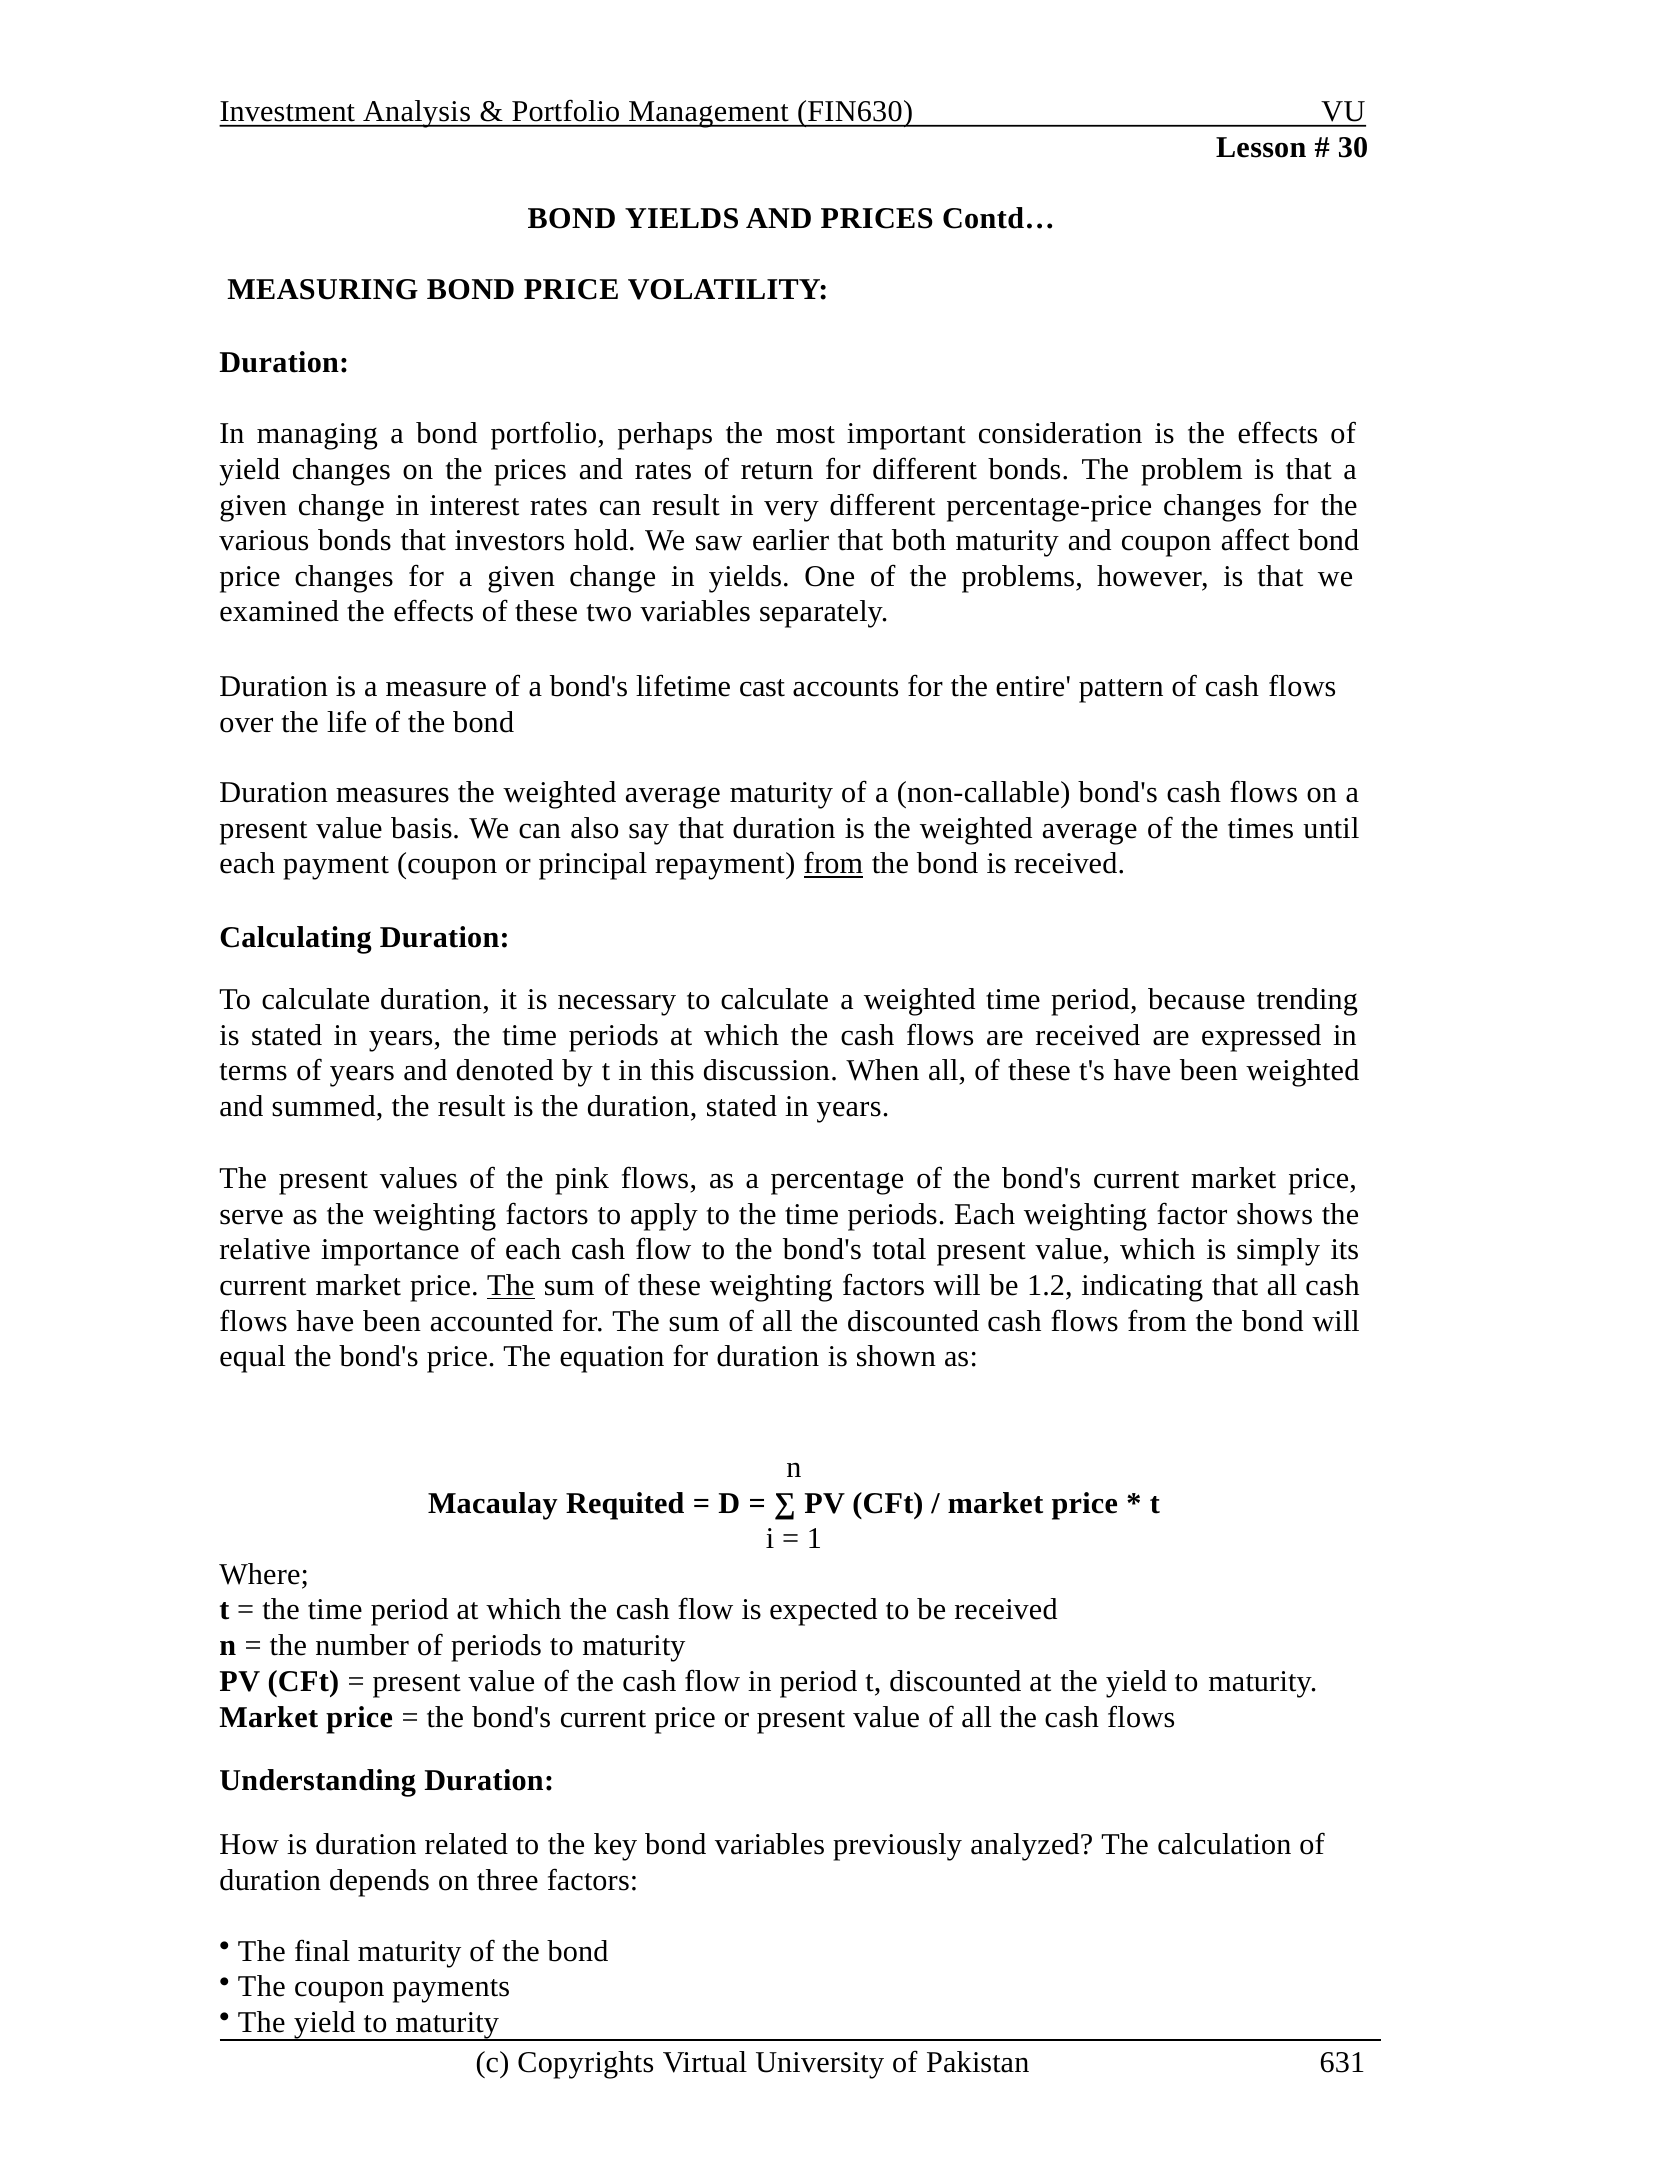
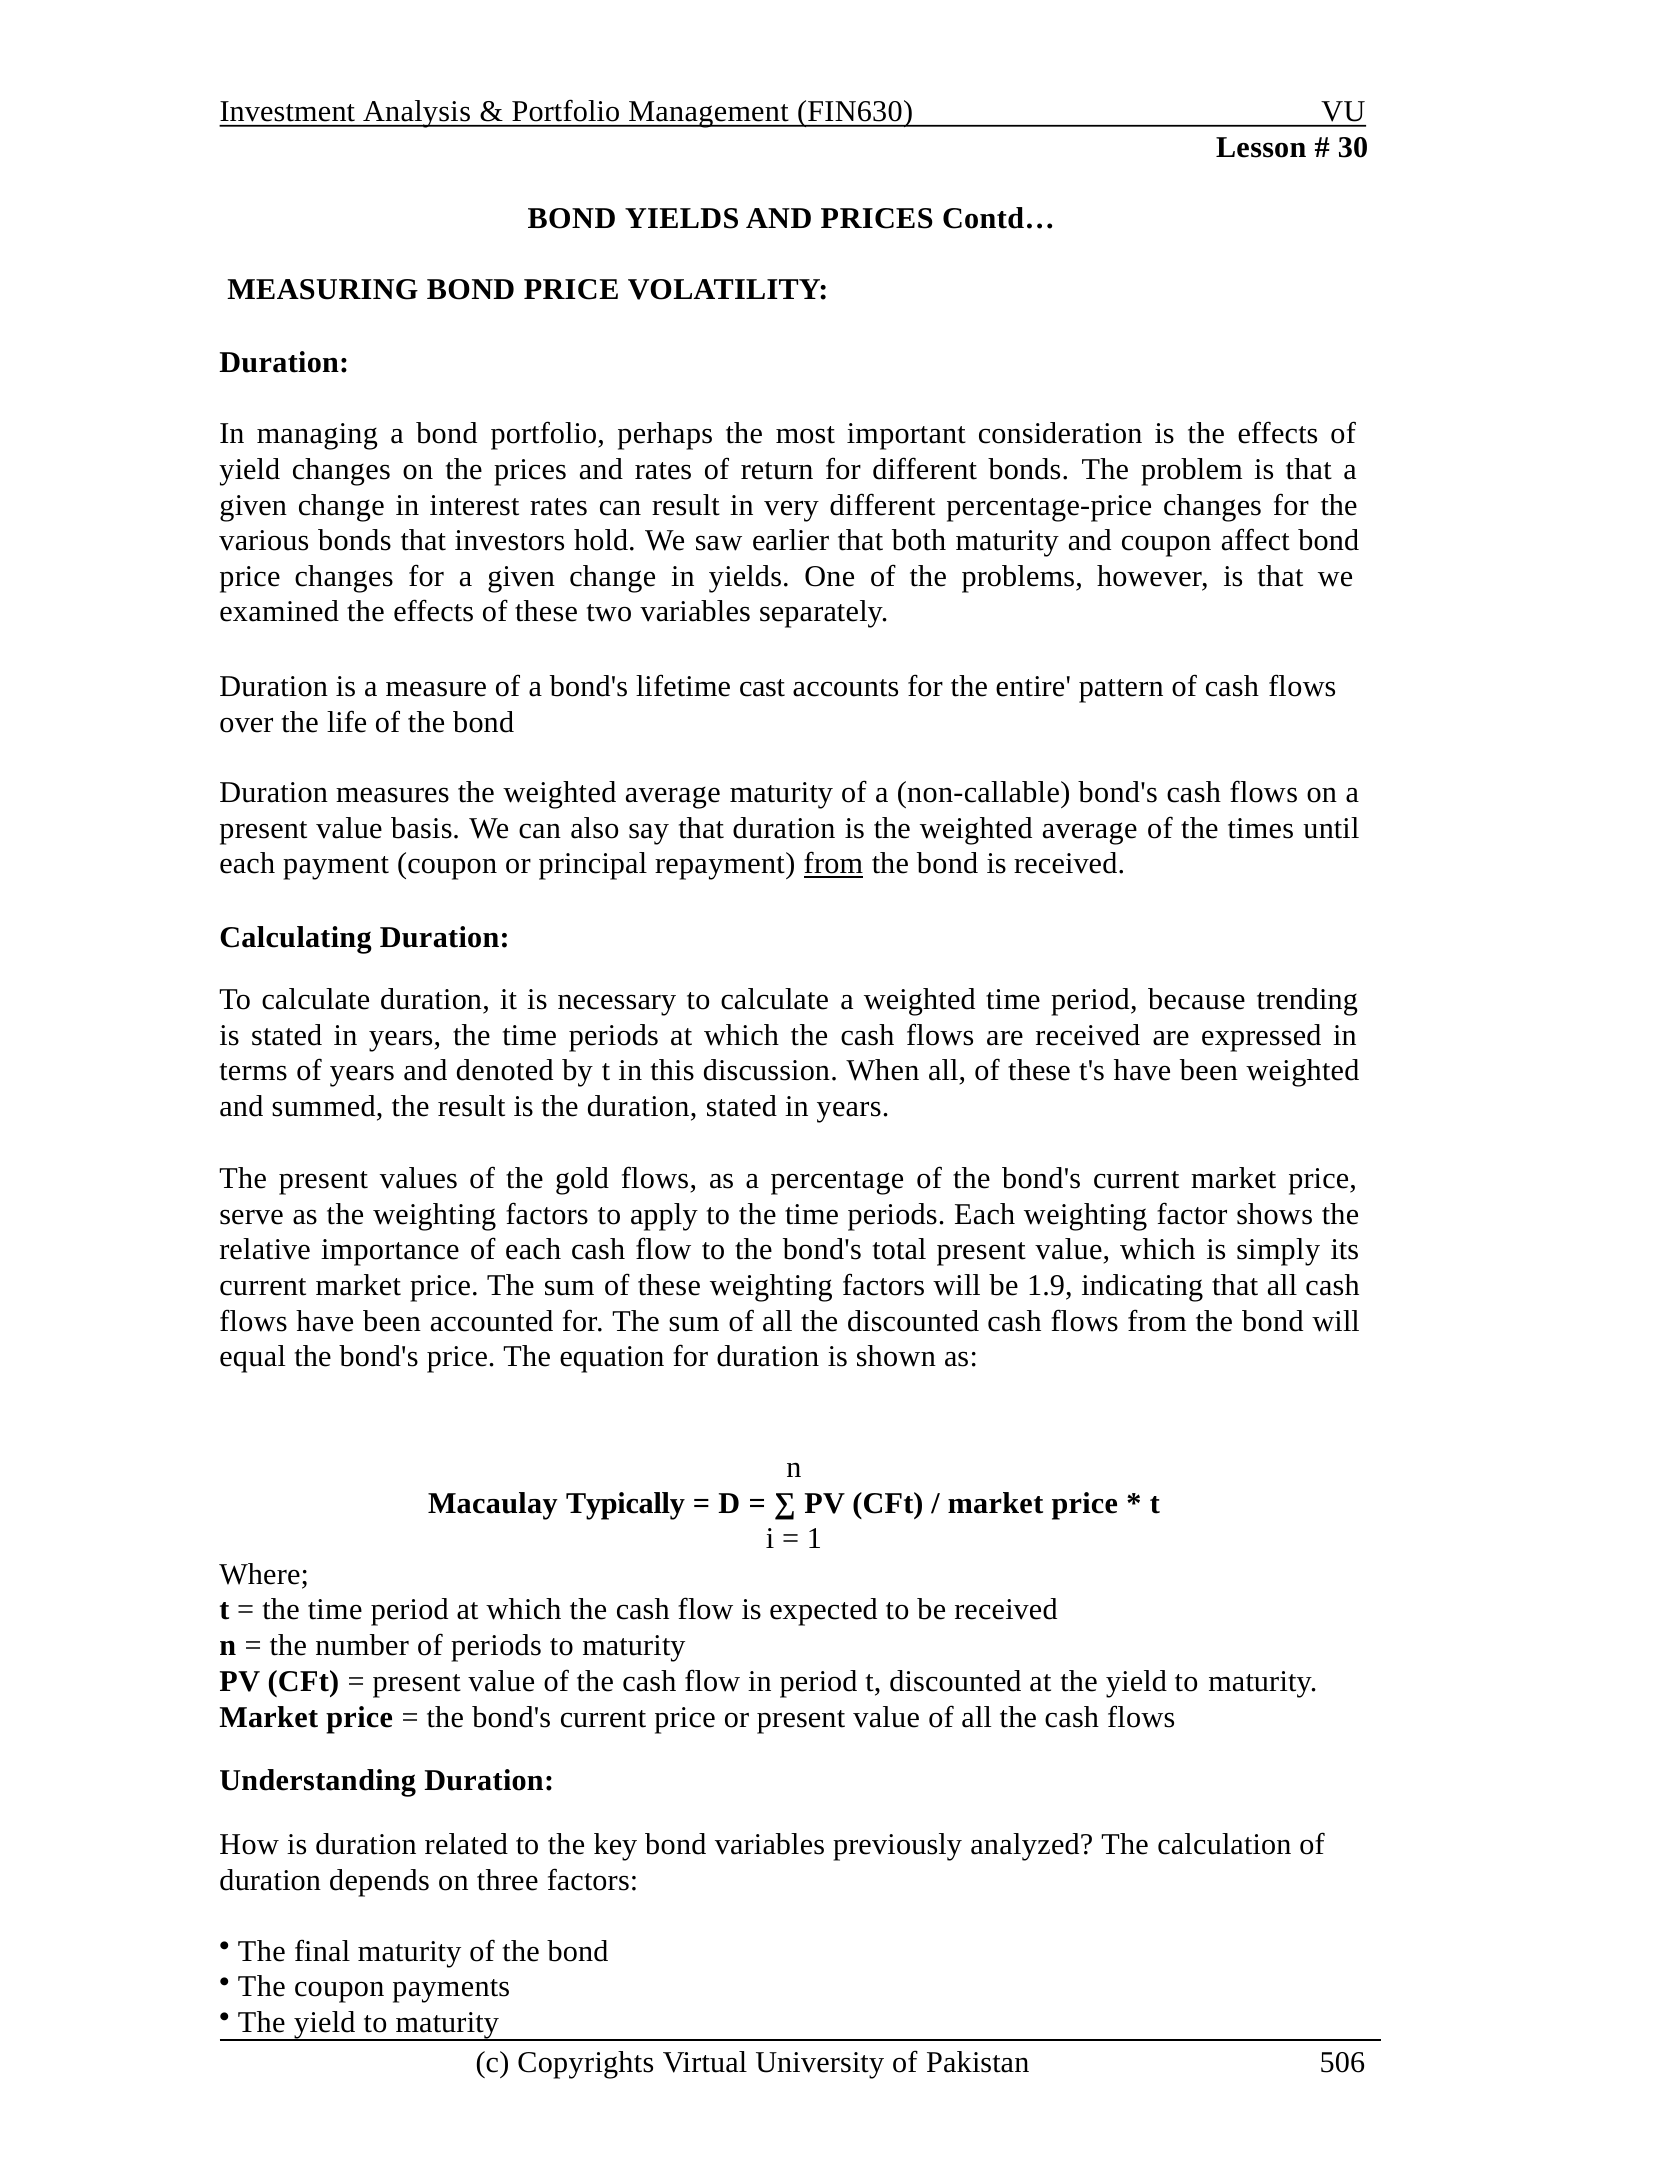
pink: pink -> gold
The at (511, 1285) underline: present -> none
1.2: 1.2 -> 1.9
Requited: Requited -> Typically
631: 631 -> 506
